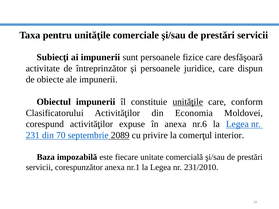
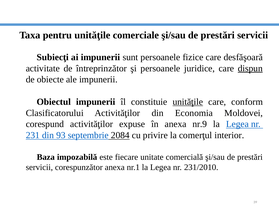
dispun underline: none -> present
nr.6: nr.6 -> nr.9
70: 70 -> 93
2089: 2089 -> 2084
